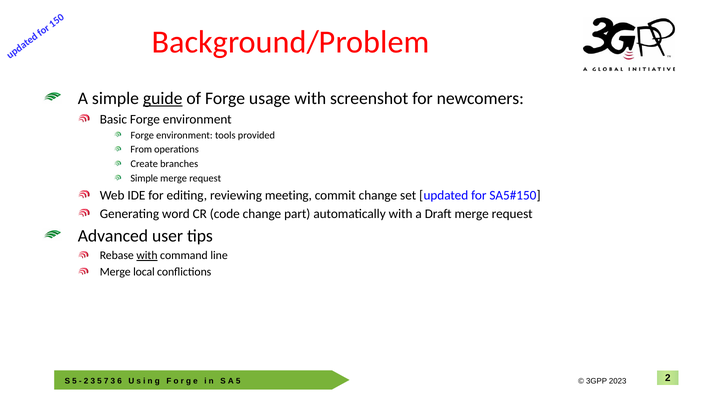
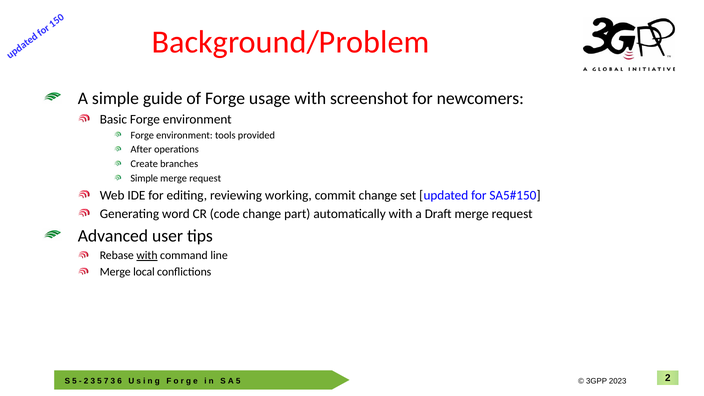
guide underline: present -> none
From: From -> After
meeting: meeting -> working
